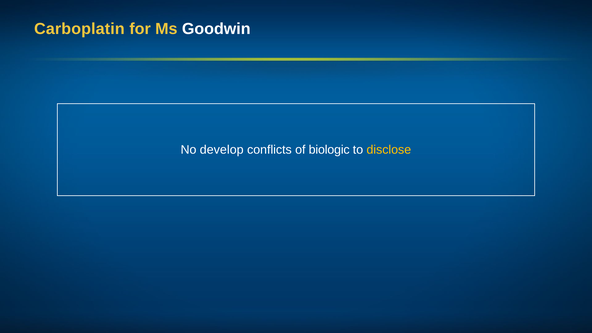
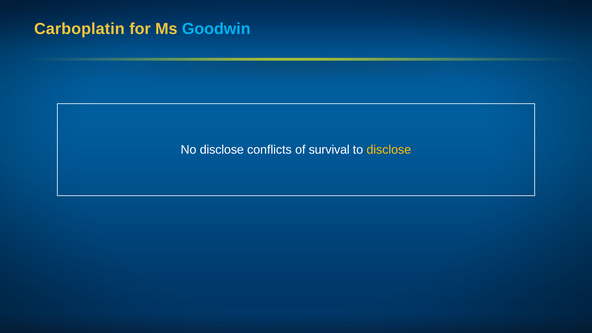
Goodwin colour: white -> light blue
No develop: develop -> disclose
biologic: biologic -> survival
